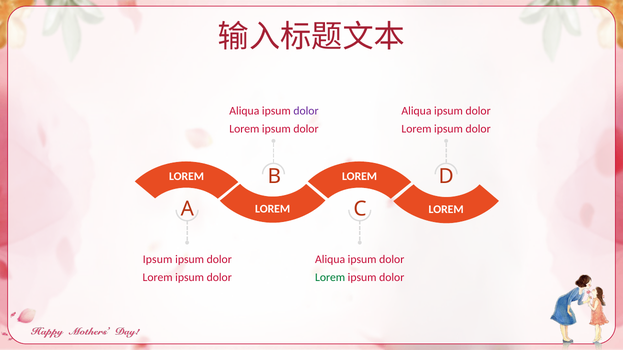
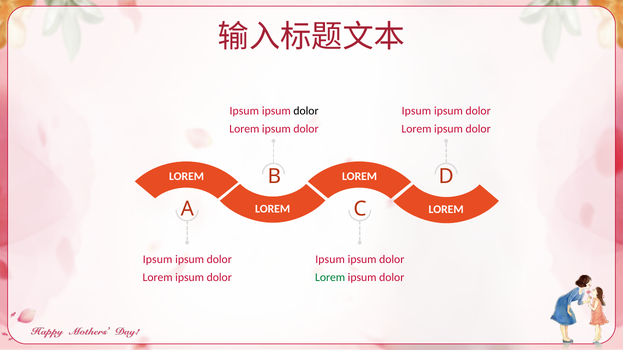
Aliqua at (244, 111): Aliqua -> Ipsum
dolor at (306, 111) colour: purple -> black
Aliqua at (416, 111): Aliqua -> Ipsum
Aliqua at (330, 260): Aliqua -> Ipsum
